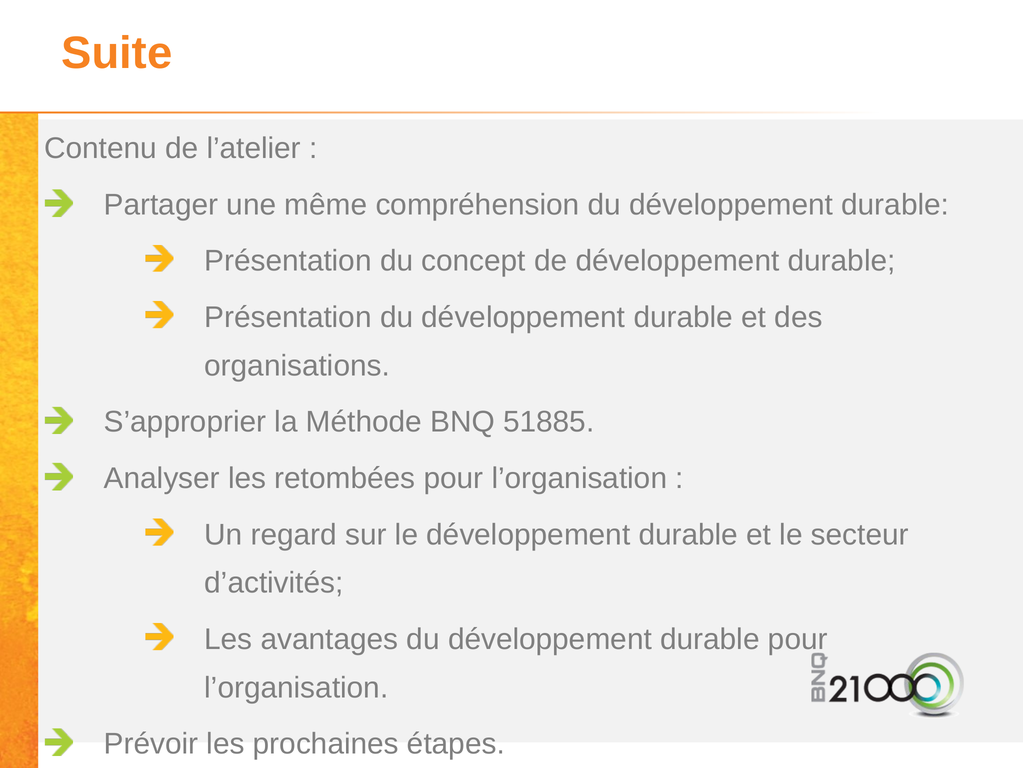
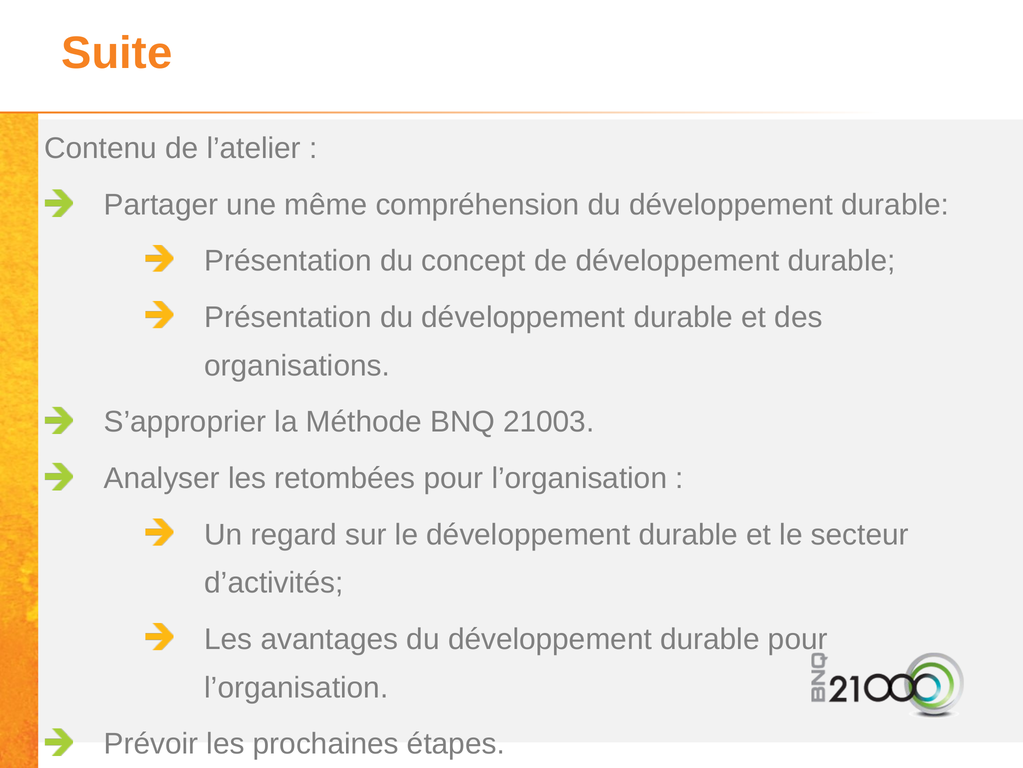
51885: 51885 -> 21003
